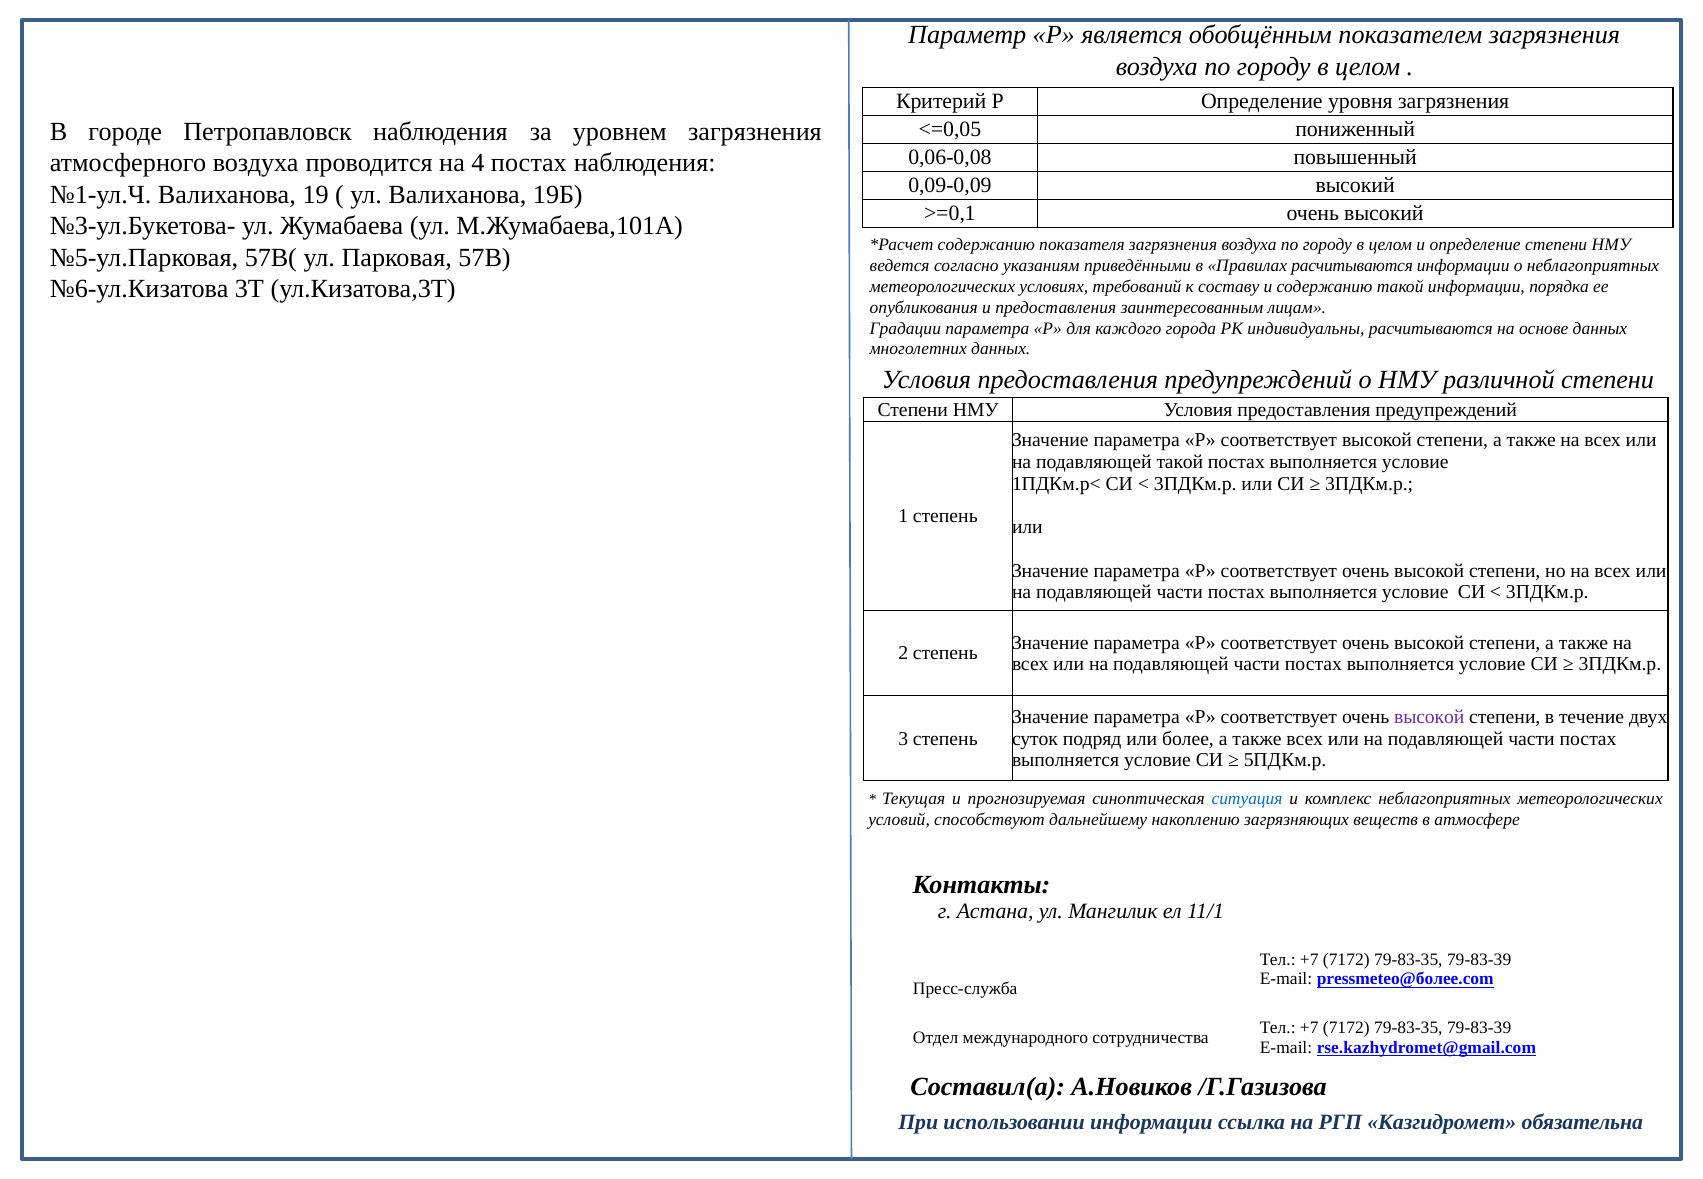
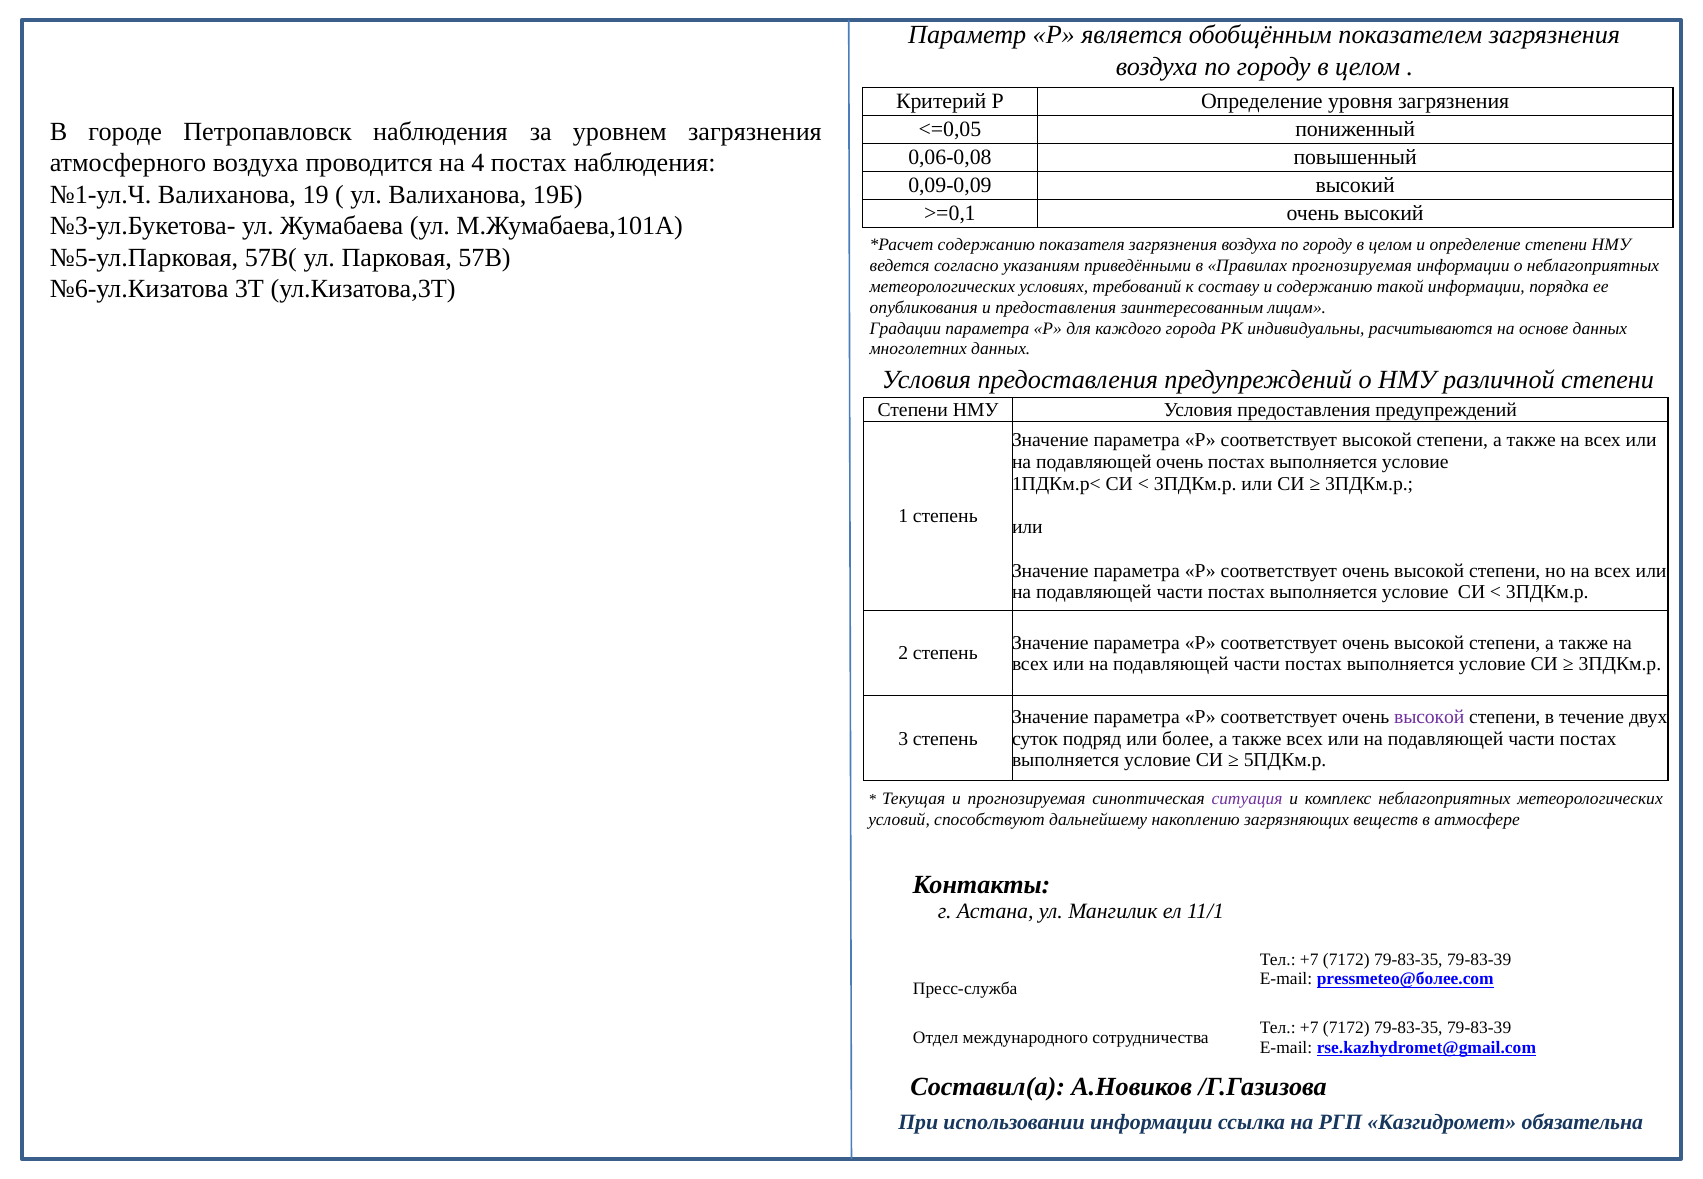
Правилах расчитываются: расчитываются -> прогнозируемая
подавляющей такой: такой -> очень
ситуация colour: blue -> purple
